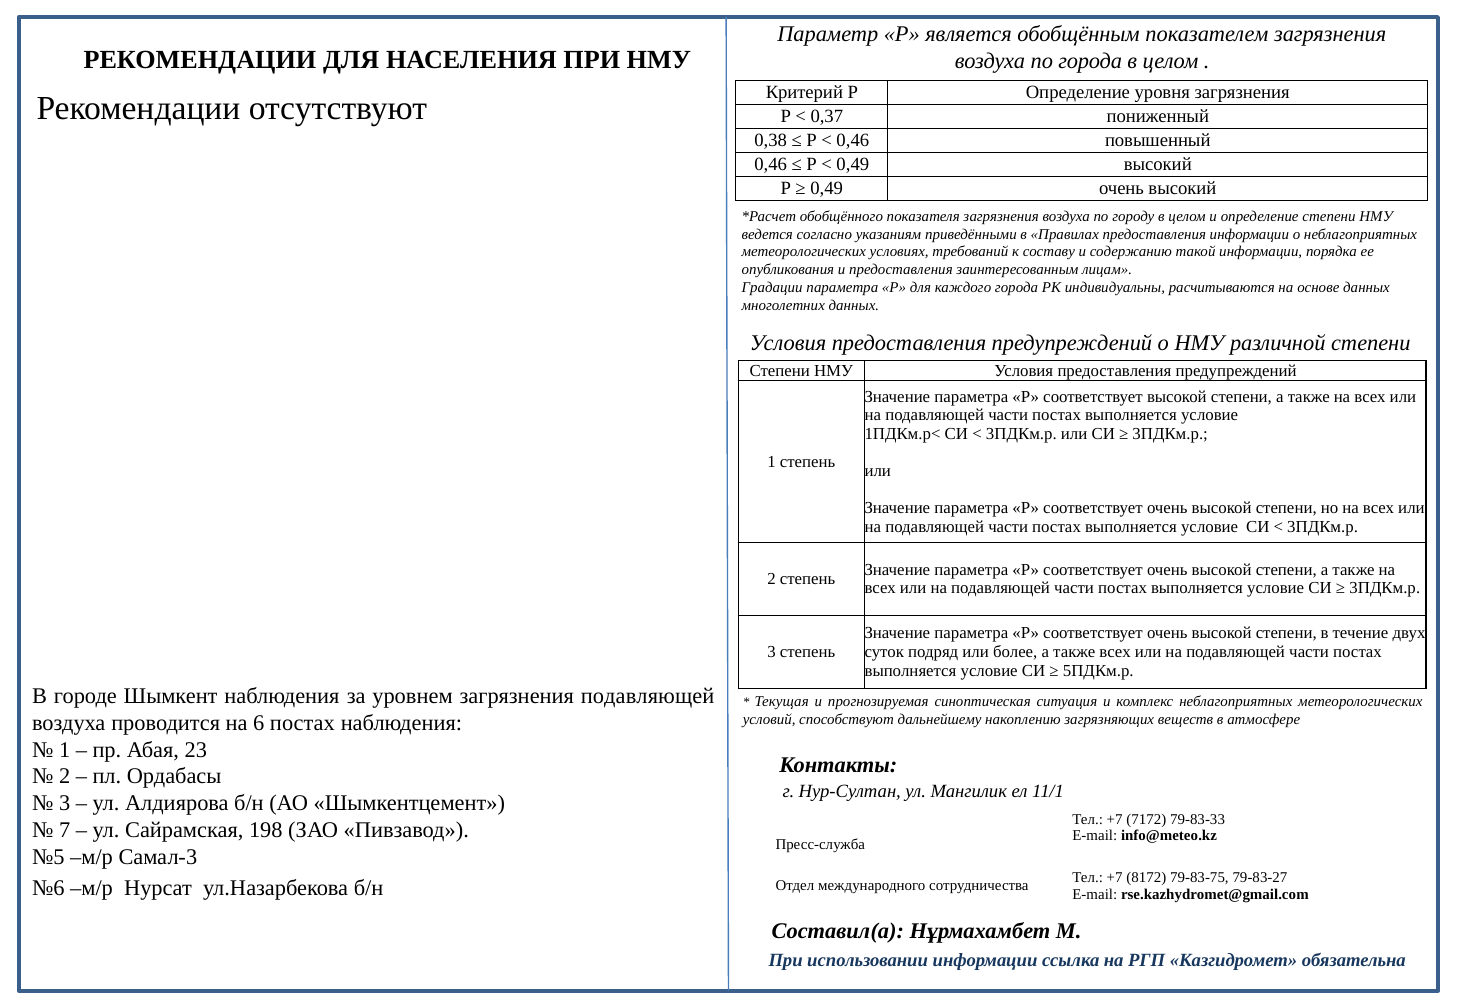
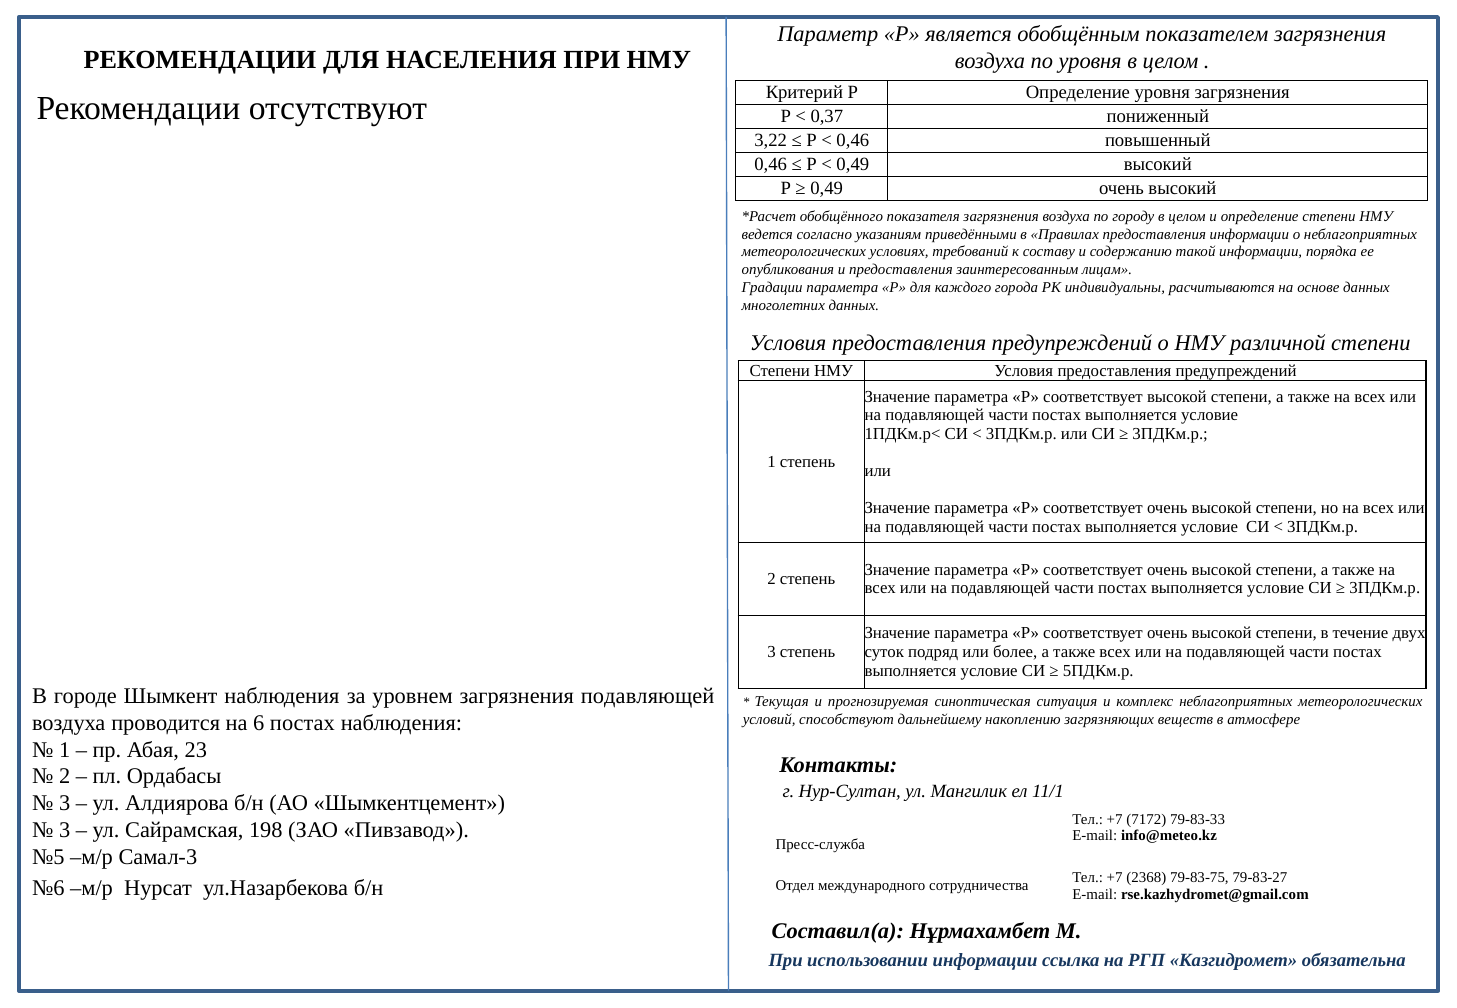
по города: города -> уровня
0,38: 0,38 -> 3,22
7 at (65, 831): 7 -> 3
8172: 8172 -> 2368
